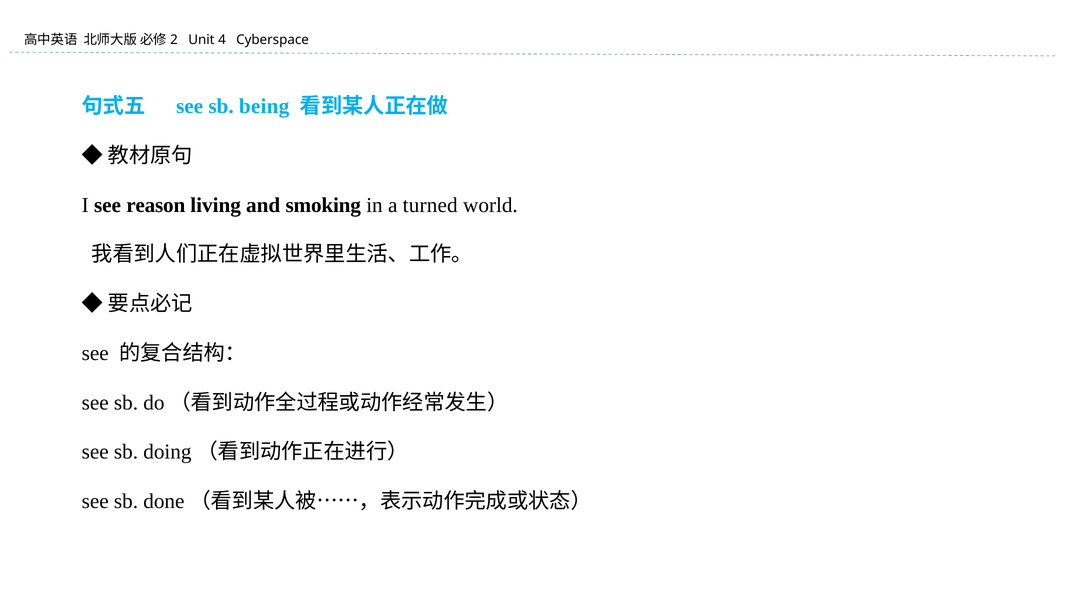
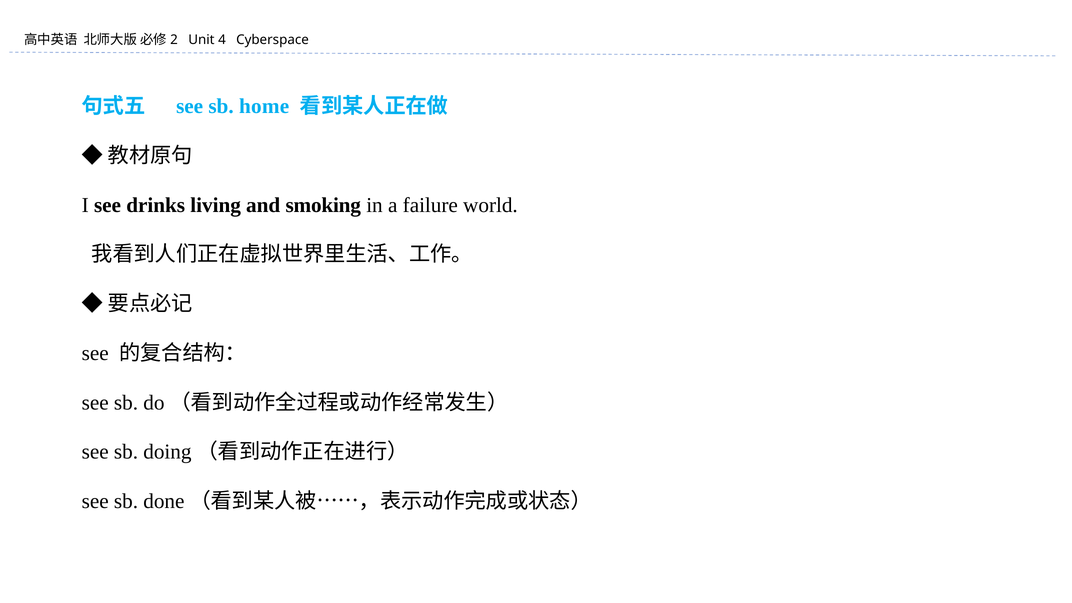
being: being -> home
reason: reason -> drinks
turned: turned -> failure
